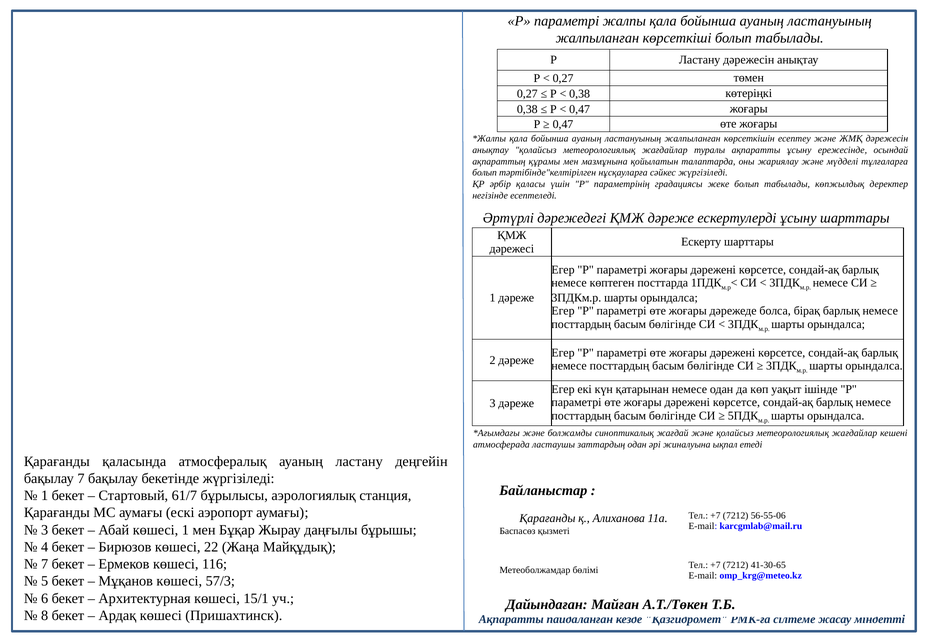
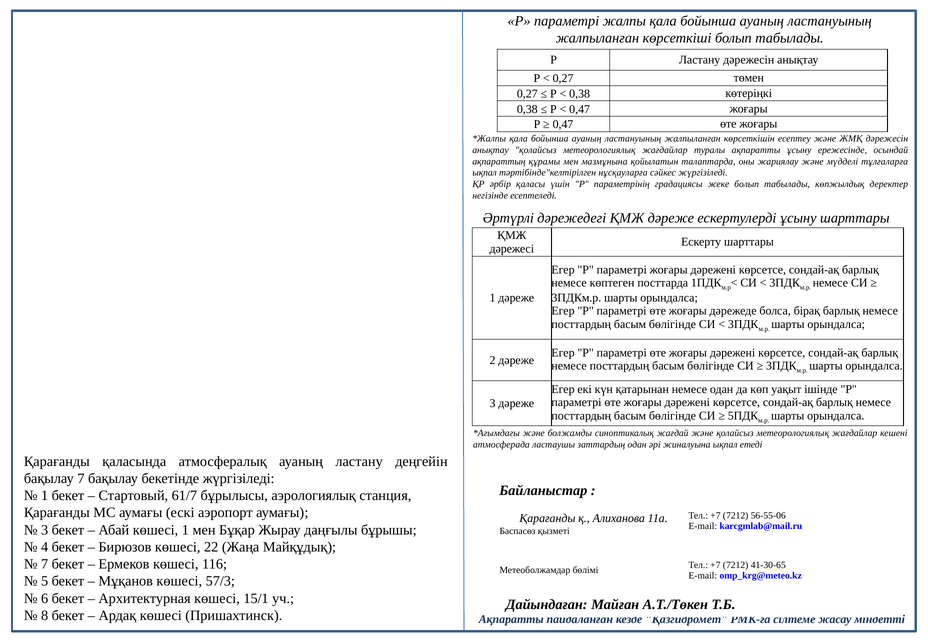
болып at (485, 173): болып -> ықпал
